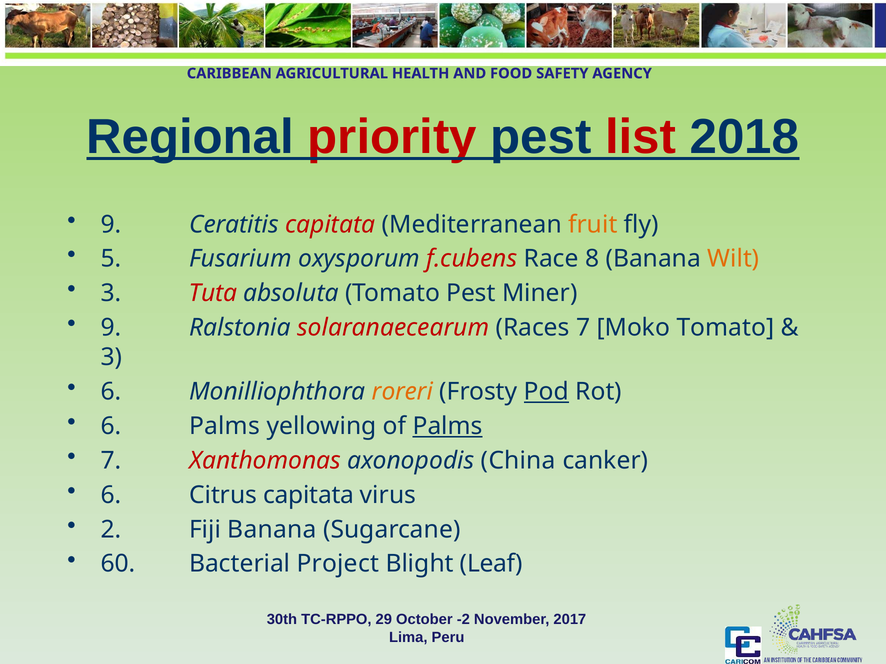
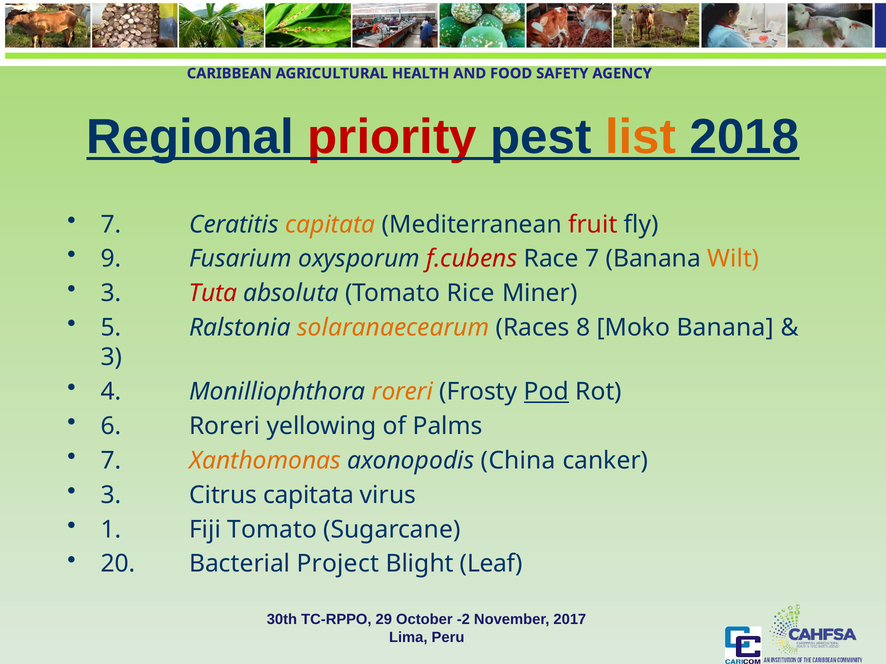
list colour: red -> orange
9 at (111, 225): 9 -> 7
capitata at (330, 225) colour: red -> orange
fruit colour: orange -> red
5: 5 -> 9
Race 8: 8 -> 7
Tomato Pest: Pest -> Rice
9 at (111, 328): 9 -> 5
solaranaecearum colour: red -> orange
Races 7: 7 -> 8
Moko Tomato: Tomato -> Banana
6 at (111, 392): 6 -> 4
6 Palms: Palms -> Roreri
Palms at (448, 426) underline: present -> none
Xanthomonas colour: red -> orange
6 at (111, 495): 6 -> 3
2: 2 -> 1
Fiji Banana: Banana -> Tomato
60: 60 -> 20
